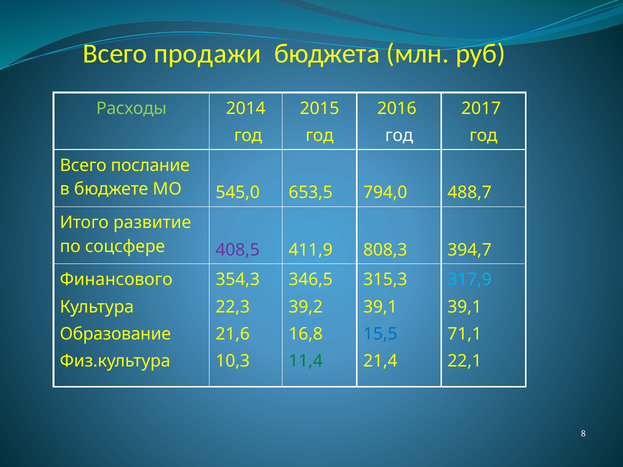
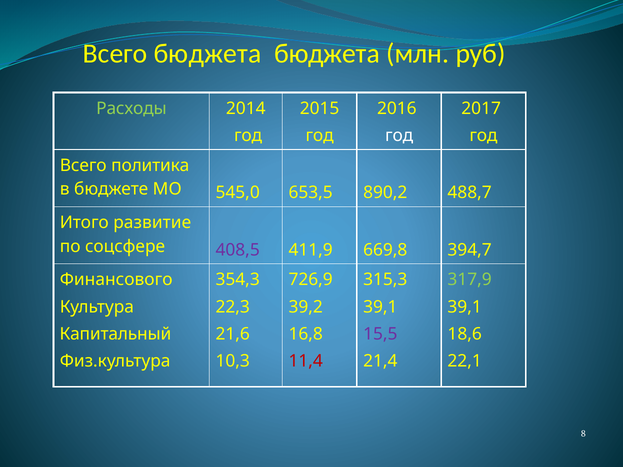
Всего продажи: продажи -> бюджета
послание: послание -> политика
794,0: 794,0 -> 890,2
808,3: 808,3 -> 669,8
346,5: 346,5 -> 726,9
317,9 colour: light blue -> light green
Образование: Образование -> Капитальный
15,5 colour: blue -> purple
71,1: 71,1 -> 18,6
11,4 colour: green -> red
